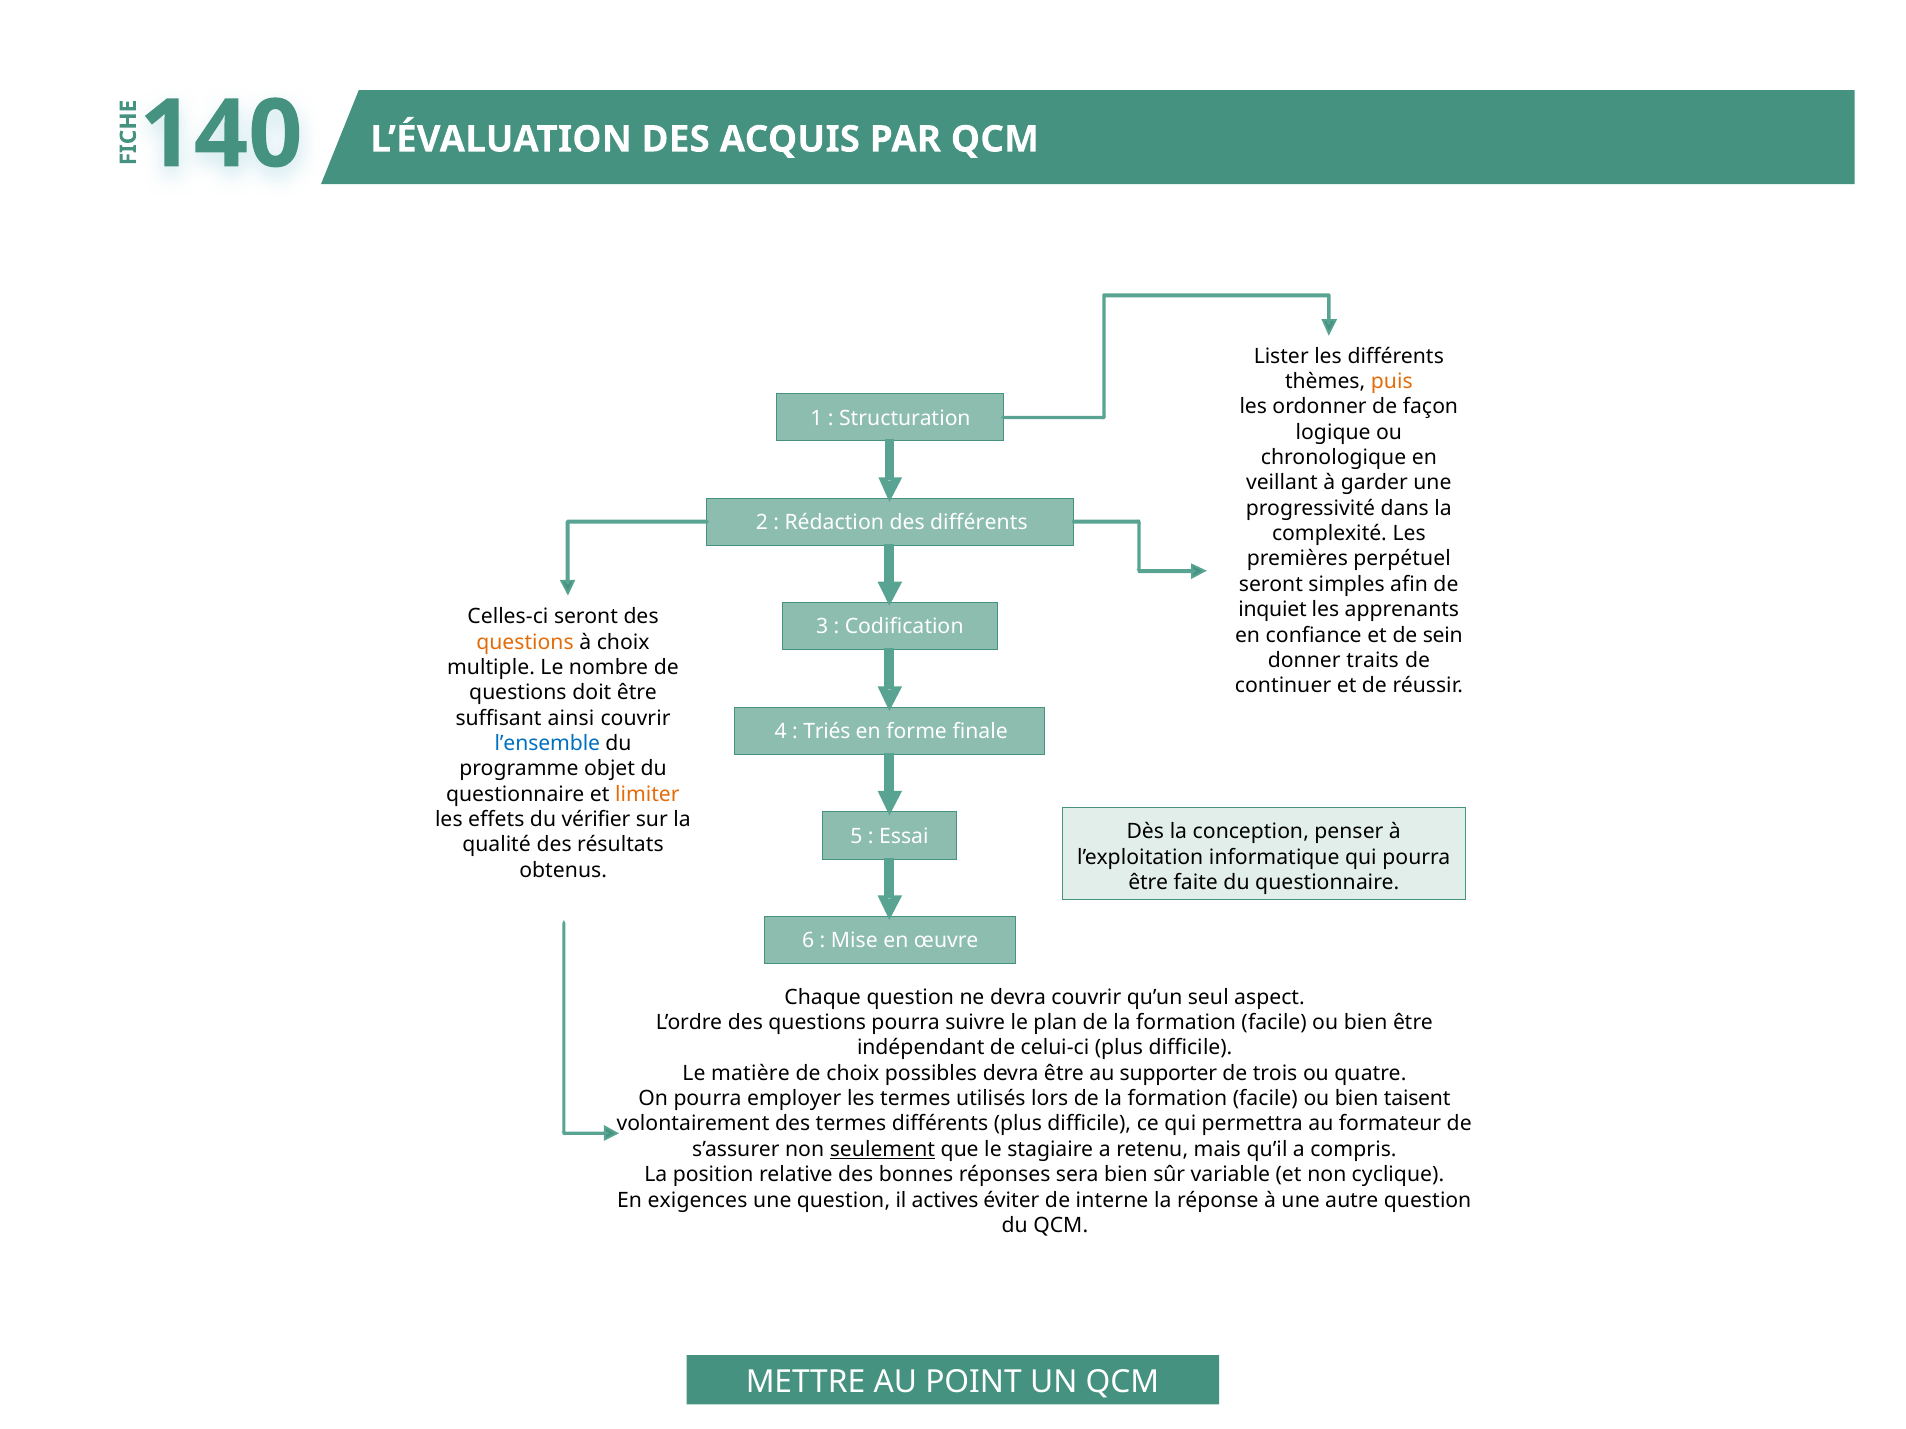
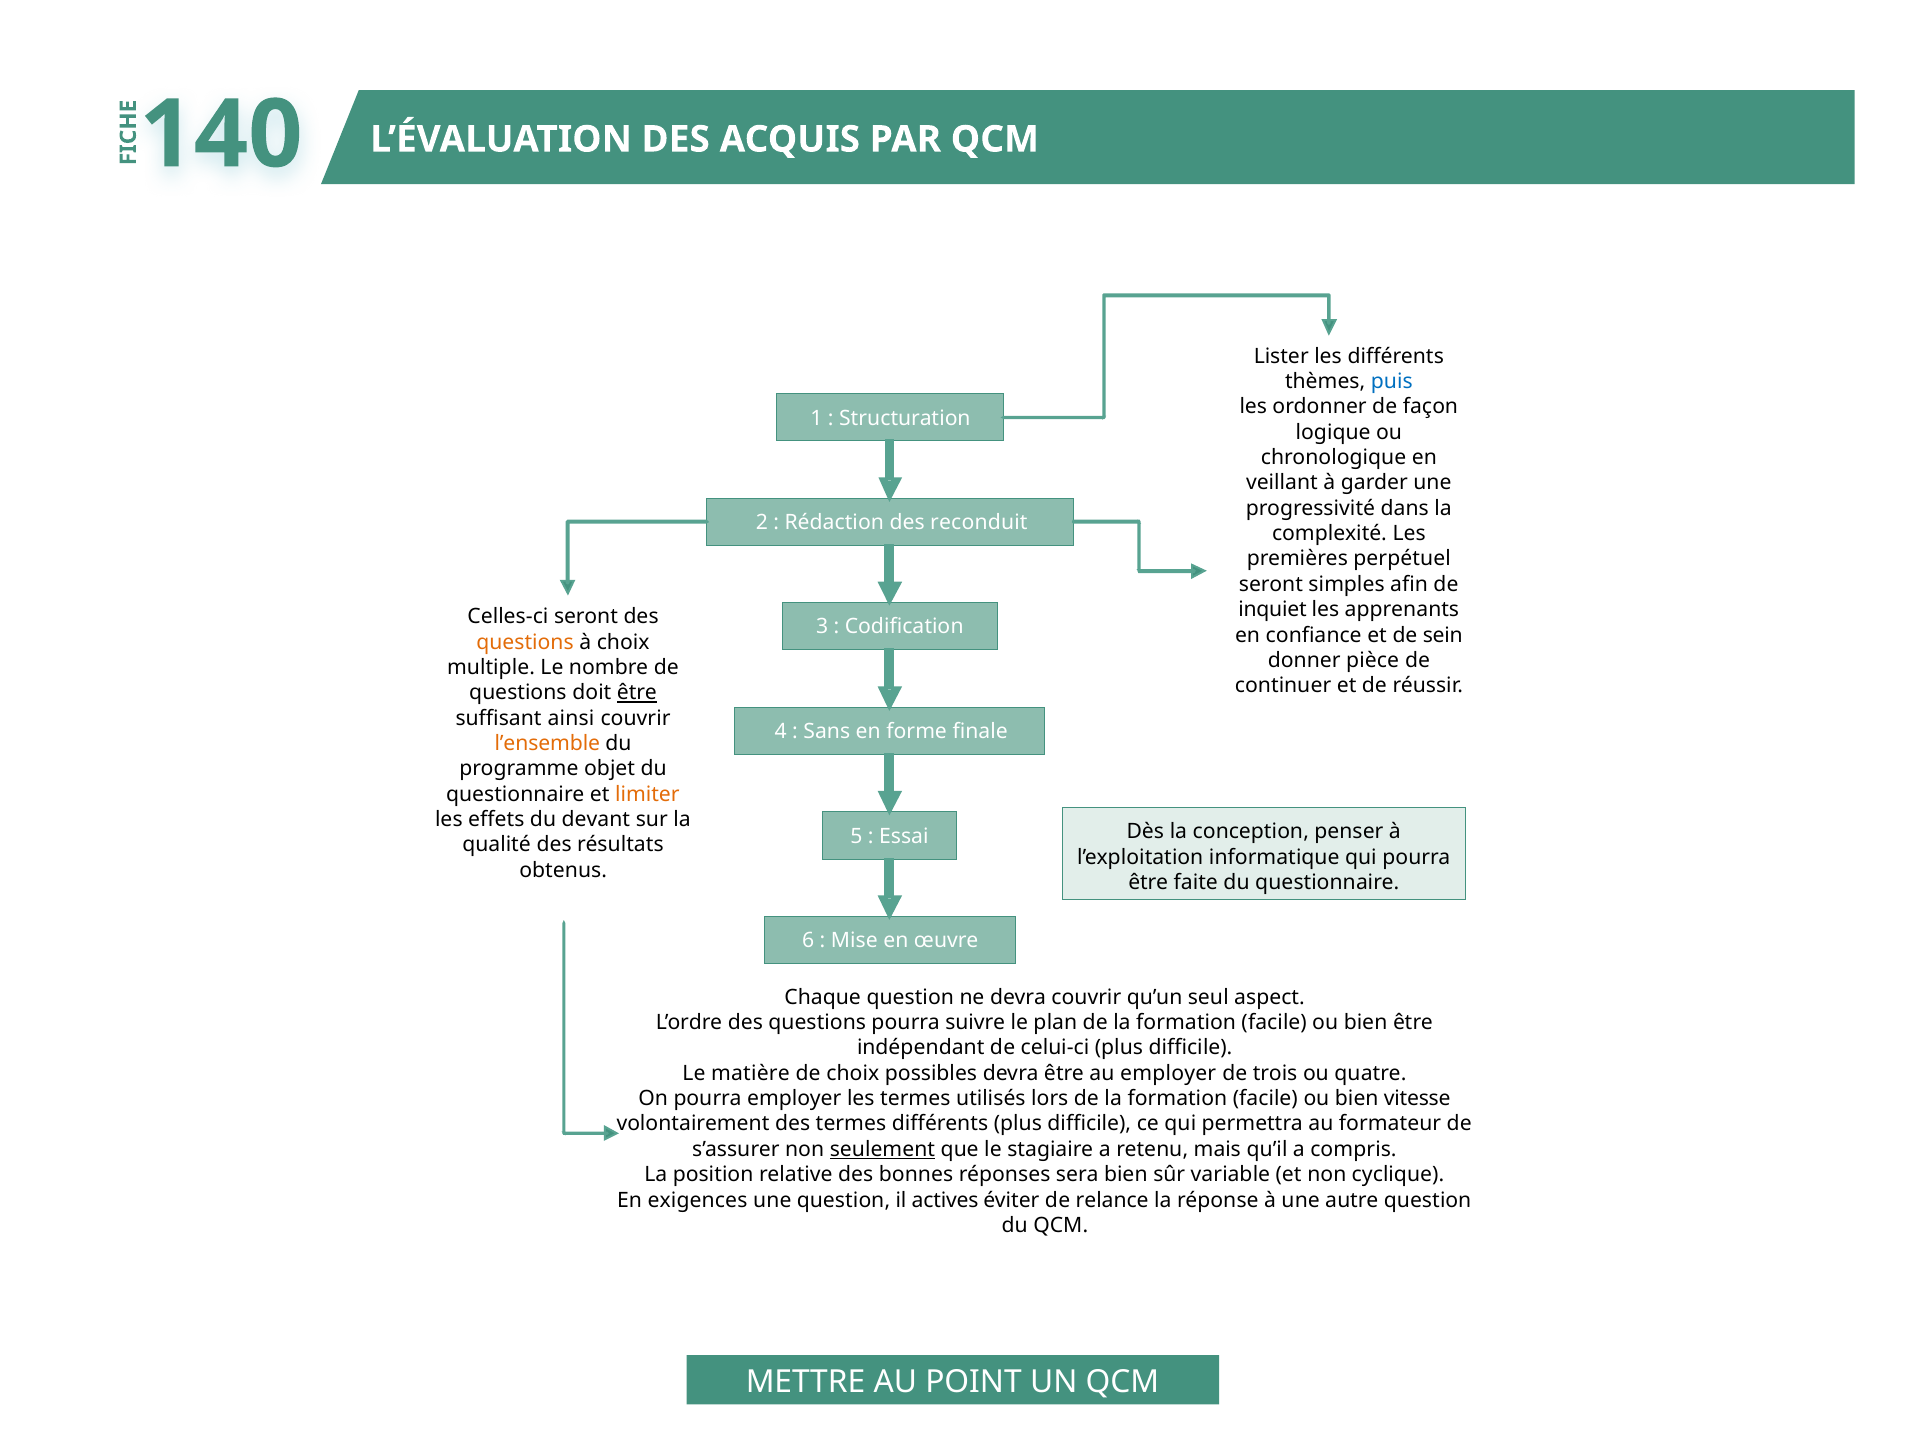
puis colour: orange -> blue
des différents: différents -> reconduit
traits: traits -> pièce
être at (637, 693) underline: none -> present
Triés: Triés -> Sans
l’ensemble colour: blue -> orange
vérifier: vérifier -> devant
au supporter: supporter -> employer
taisent: taisent -> vitesse
interne: interne -> relance
